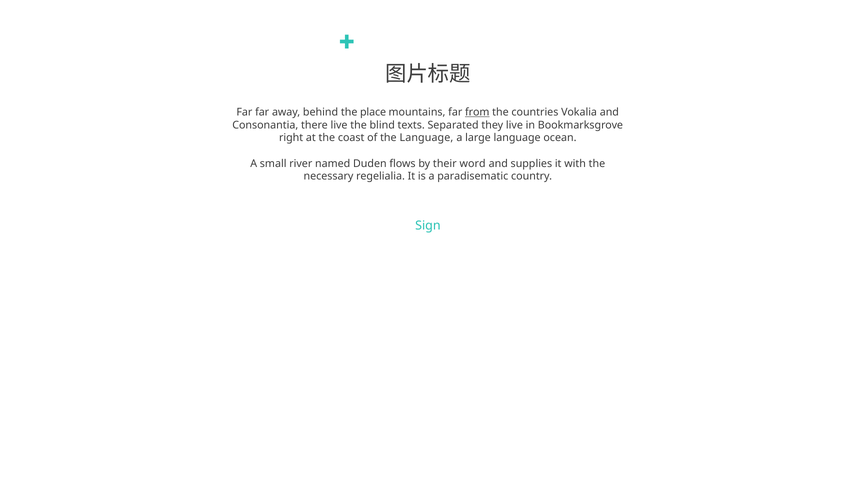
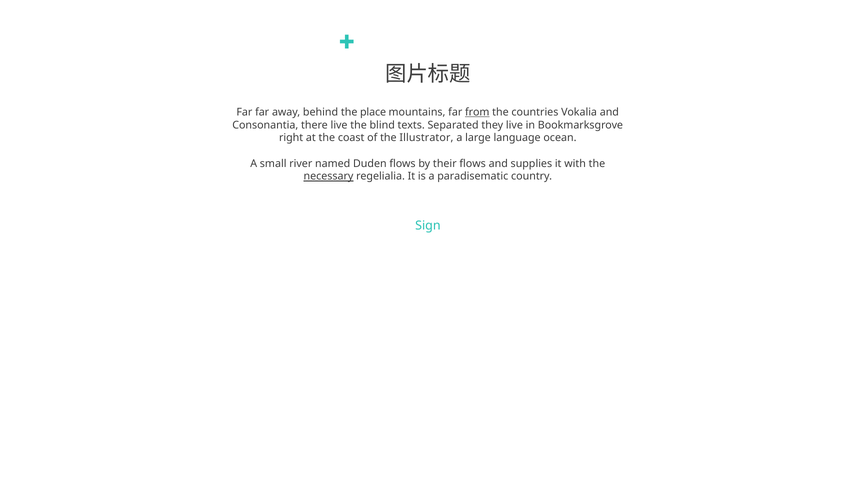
the Language: Language -> Illustrator
their word: word -> flows
necessary underline: none -> present
